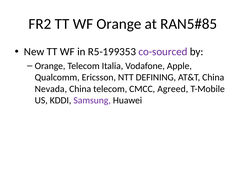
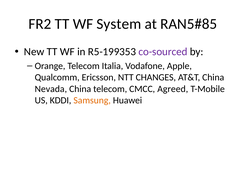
WF Orange: Orange -> System
DEFINING: DEFINING -> CHANGES
Samsung colour: purple -> orange
